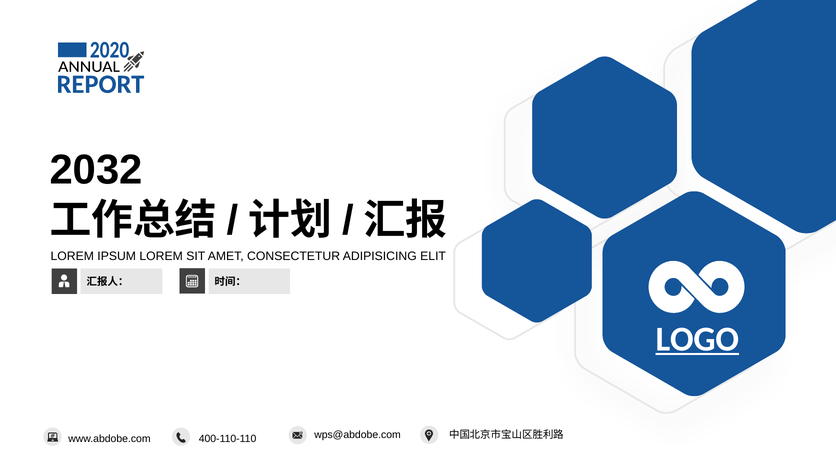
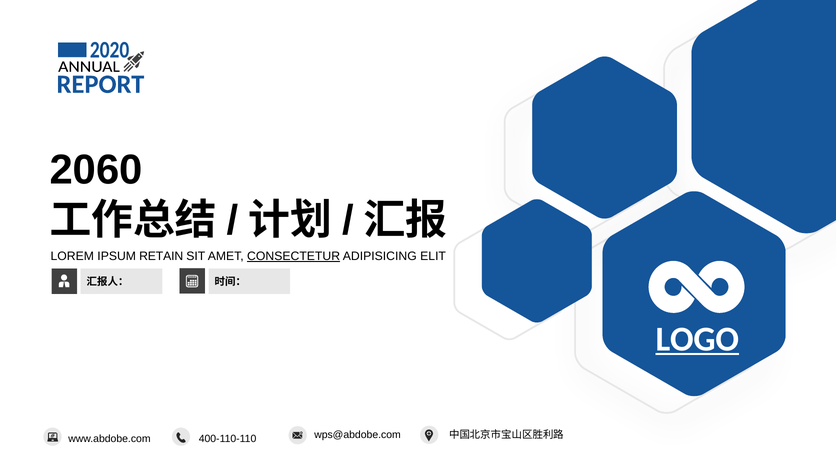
2032: 2032 -> 2060
IPSUM LOREM: LOREM -> RETAIN
CONSECTETUR underline: none -> present
